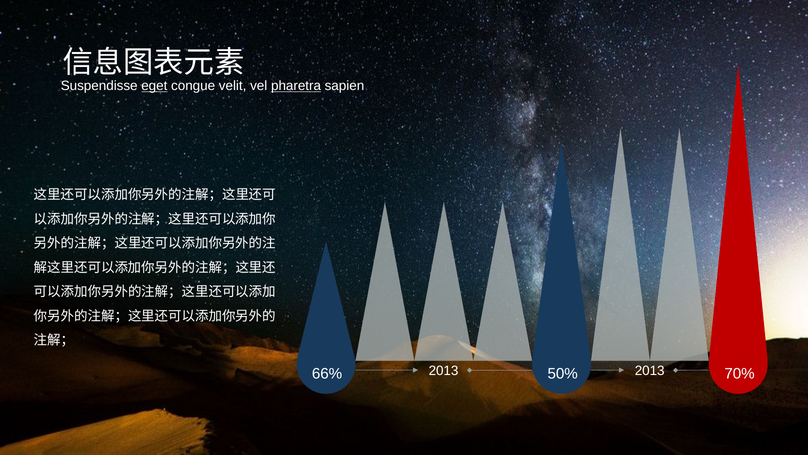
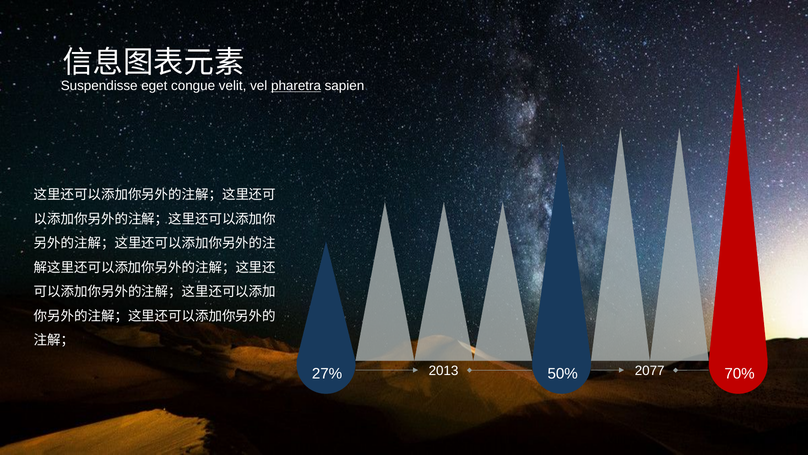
eget underline: present -> none
2013 2013: 2013 -> 2077
66%: 66% -> 27%
